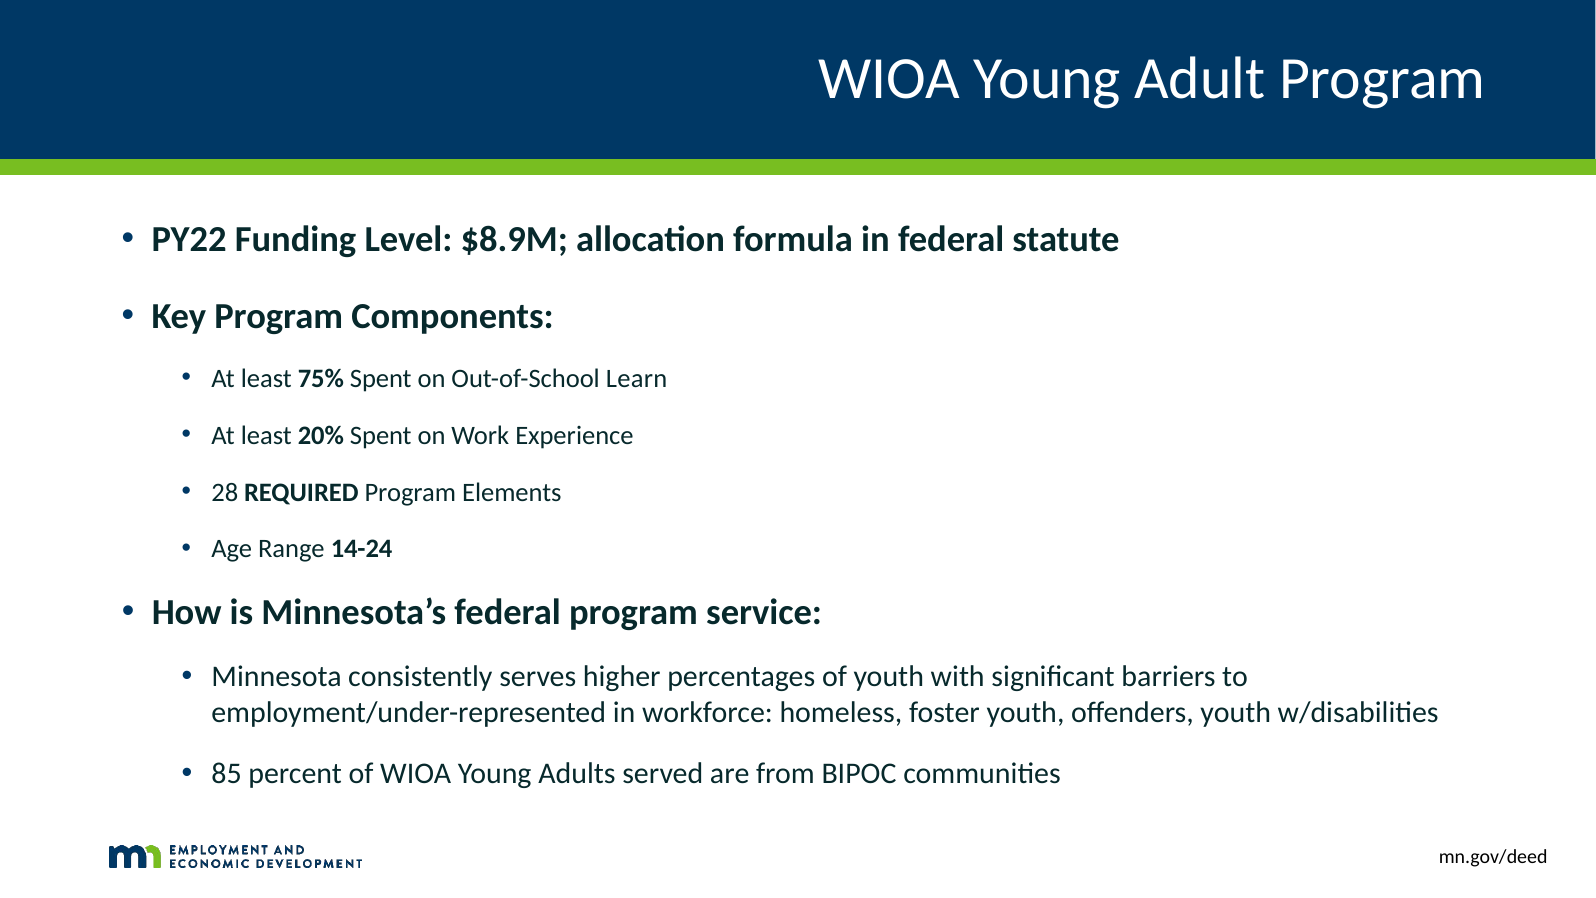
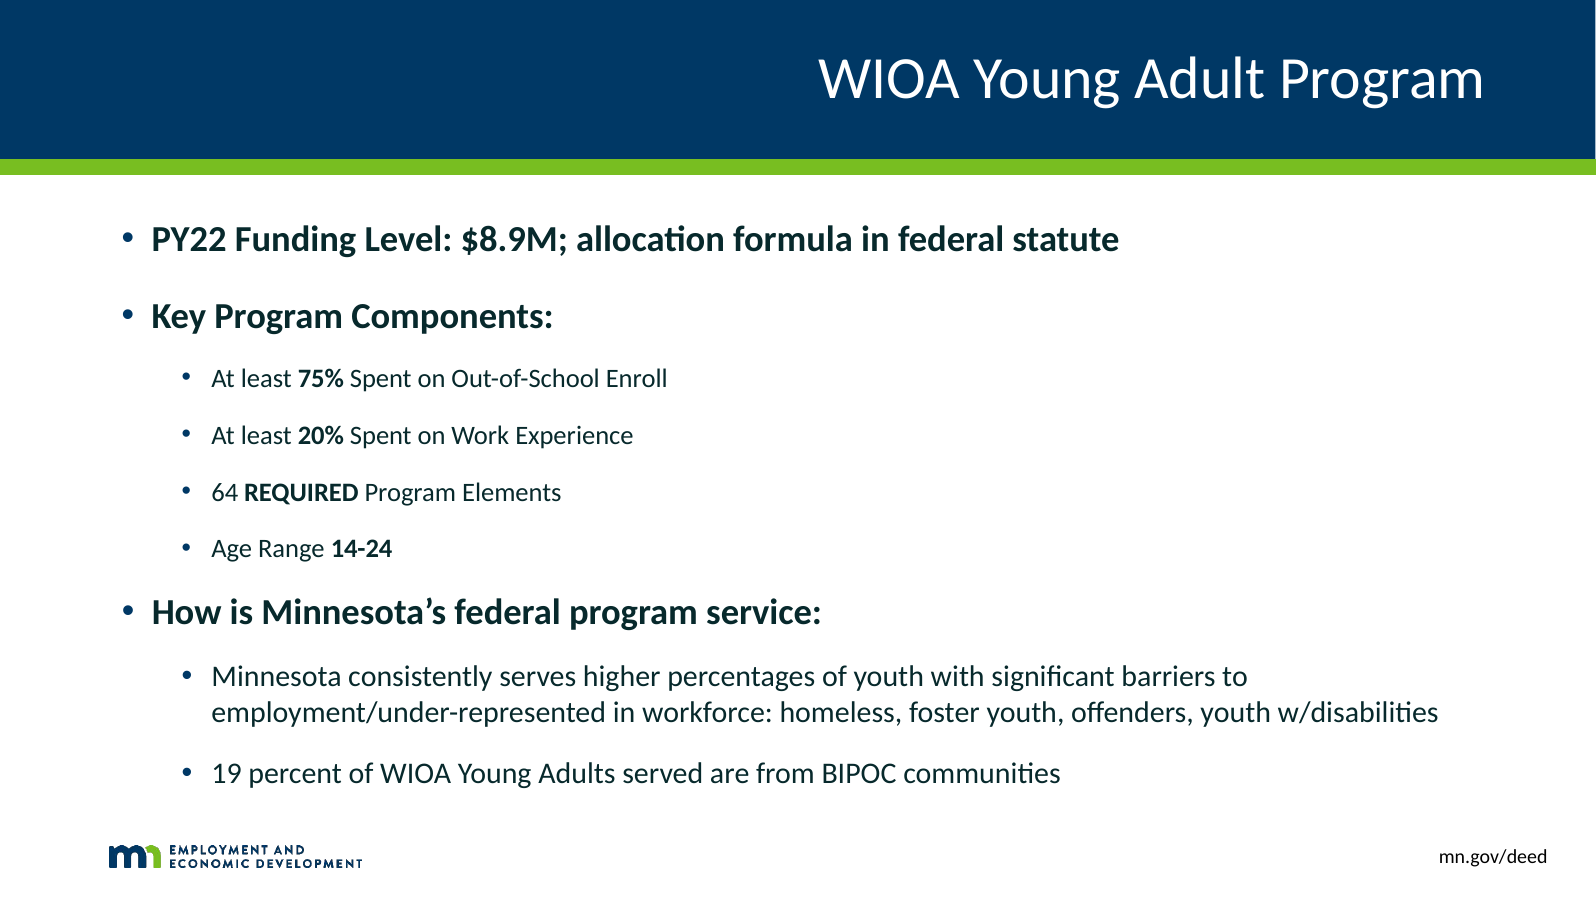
Learn: Learn -> Enroll
28: 28 -> 64
85: 85 -> 19
